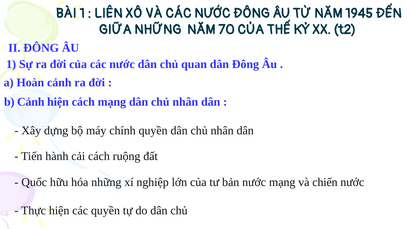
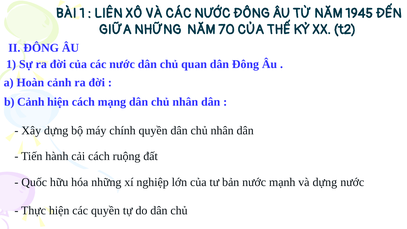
nước mạng: mạng -> mạnh
và chiến: chiến -> dựng
